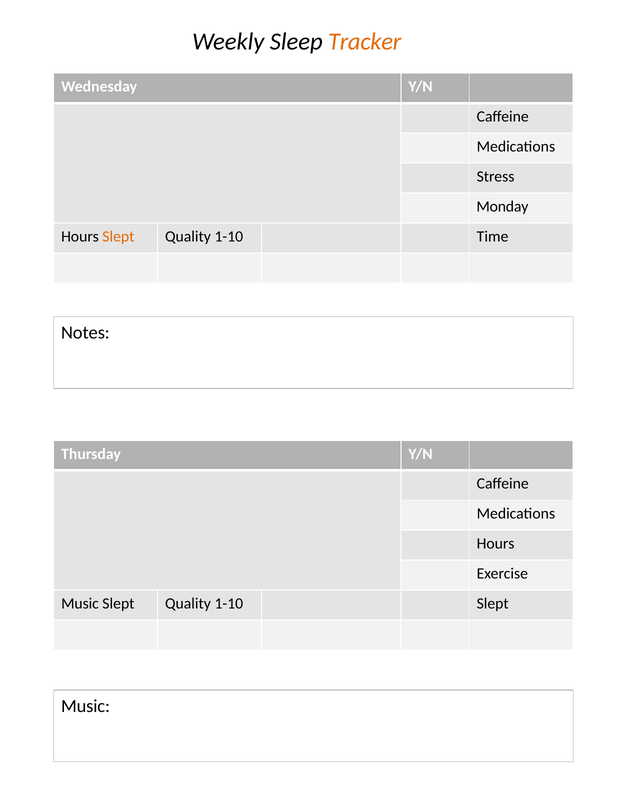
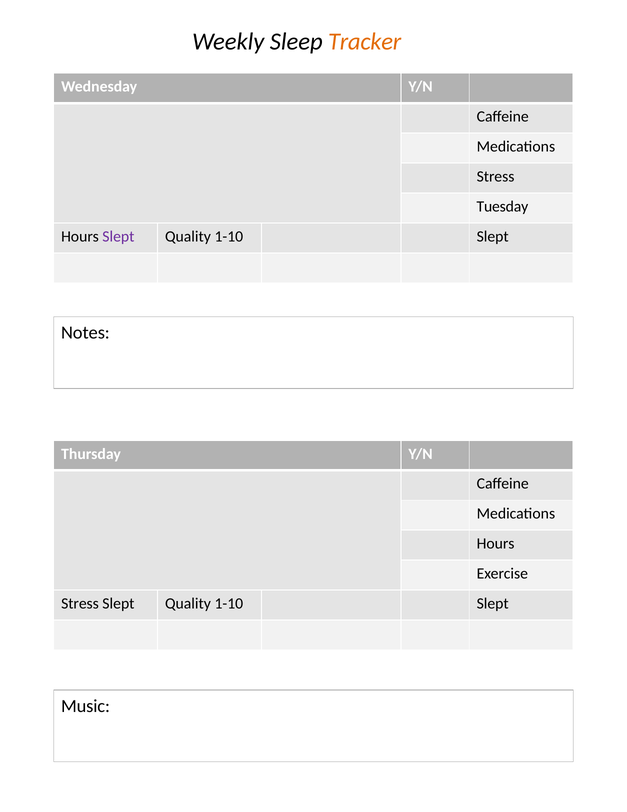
Monday: Monday -> Tuesday
Slept at (118, 236) colour: orange -> purple
Time at (493, 236): Time -> Slept
Music at (80, 603): Music -> Stress
